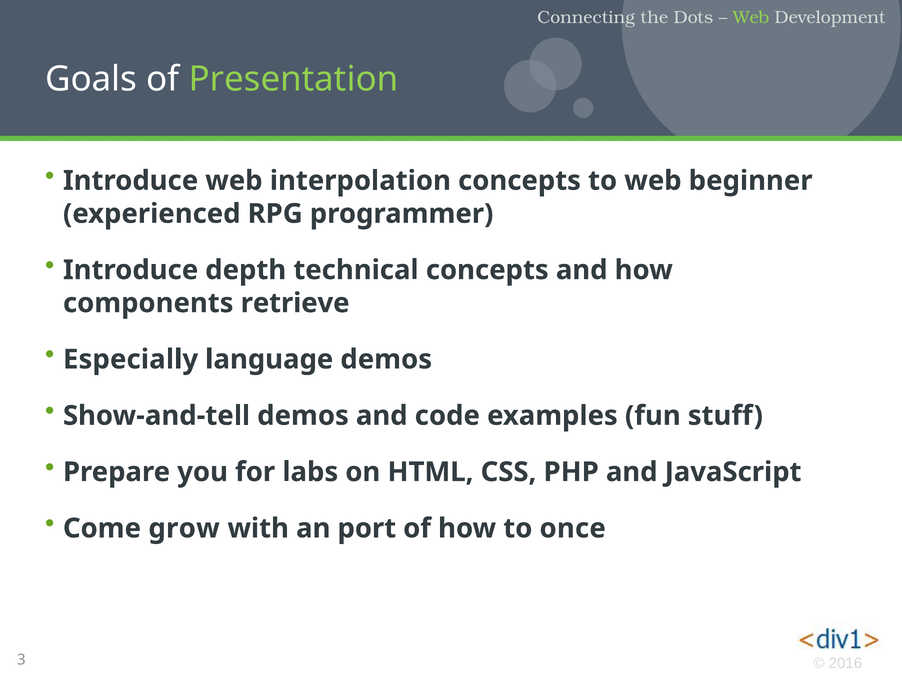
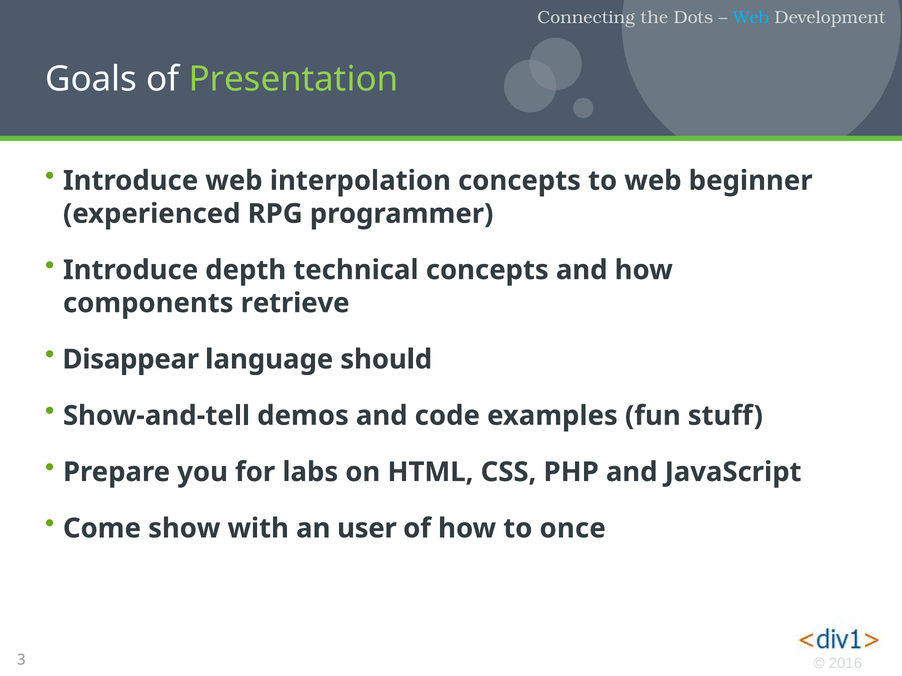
Web at (751, 17) colour: light green -> light blue
Especially: Especially -> Disappear
language demos: demos -> should
grow: grow -> show
port: port -> user
